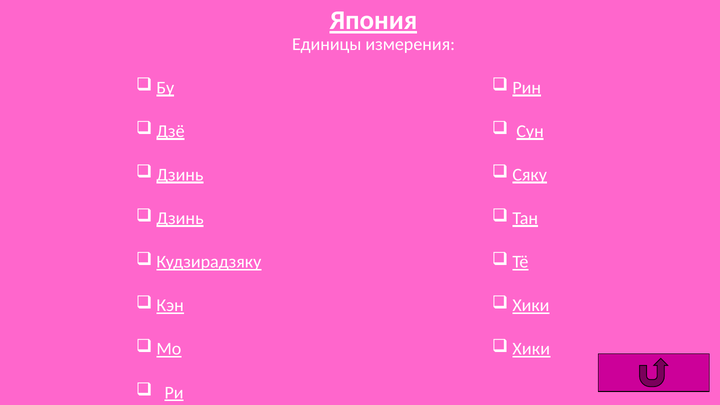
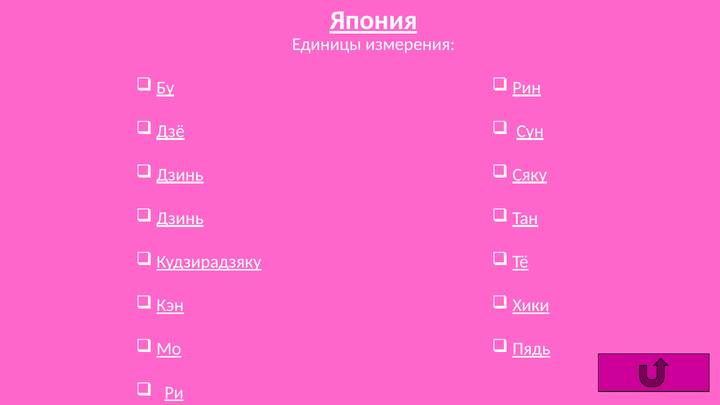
Хики at (531, 349): Хики -> Пядь
